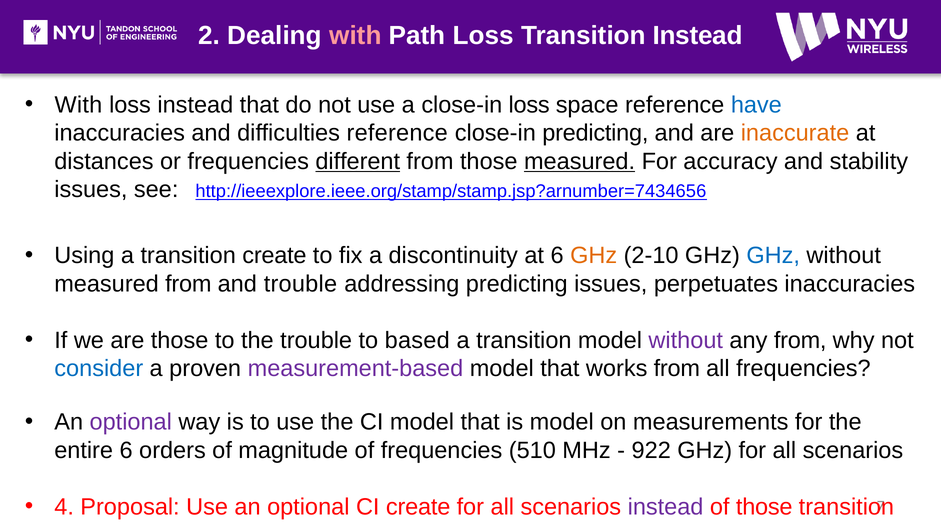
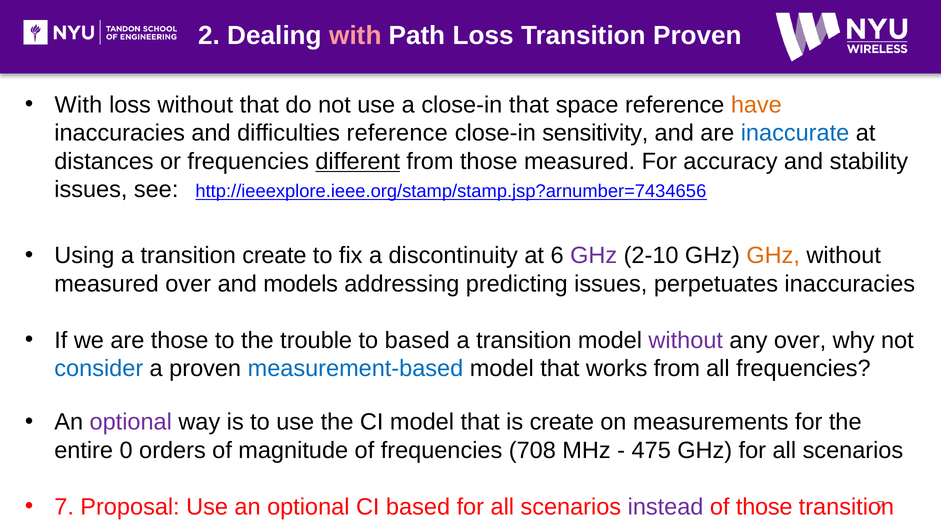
Transition Instead: Instead -> Proven
loss instead: instead -> without
close-in loss: loss -> that
have colour: blue -> orange
close-in predicting: predicting -> sensitivity
inaccurate colour: orange -> blue
measured at (580, 161) underline: present -> none
GHz at (594, 255) colour: orange -> purple
GHz at (773, 255) colour: blue -> orange
measured from: from -> over
and trouble: trouble -> models
any from: from -> over
measurement-based colour: purple -> blue
is model: model -> create
entire 6: 6 -> 0
510: 510 -> 708
922: 922 -> 475
4 at (64, 506): 4 -> 7
CI create: create -> based
